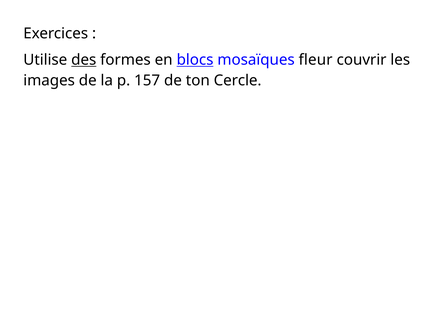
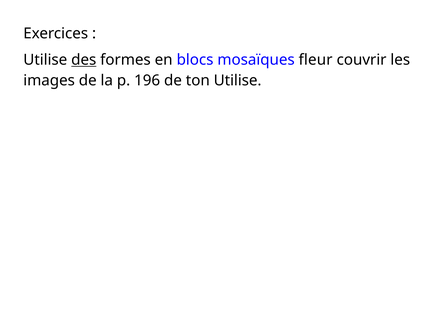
blocs underline: present -> none
157: 157 -> 196
ton Cercle: Cercle -> Utilise
